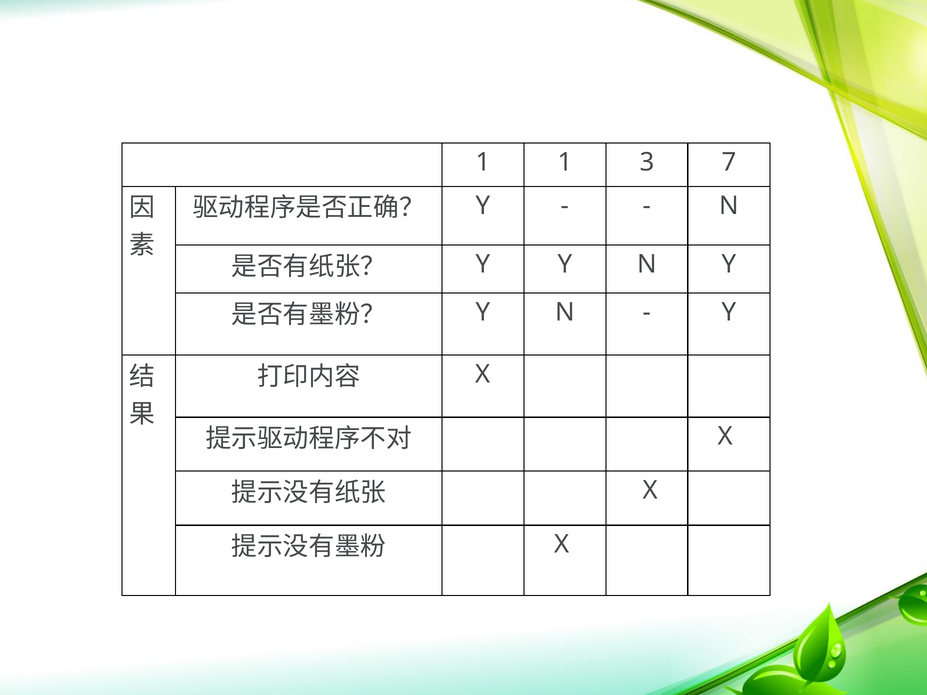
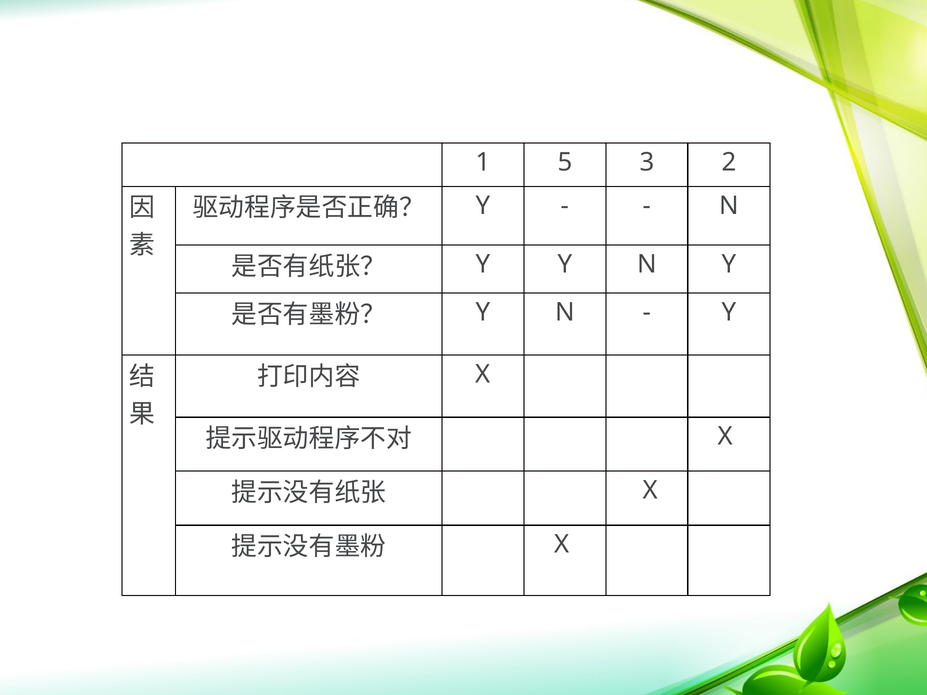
1 1: 1 -> 5
7: 7 -> 2
